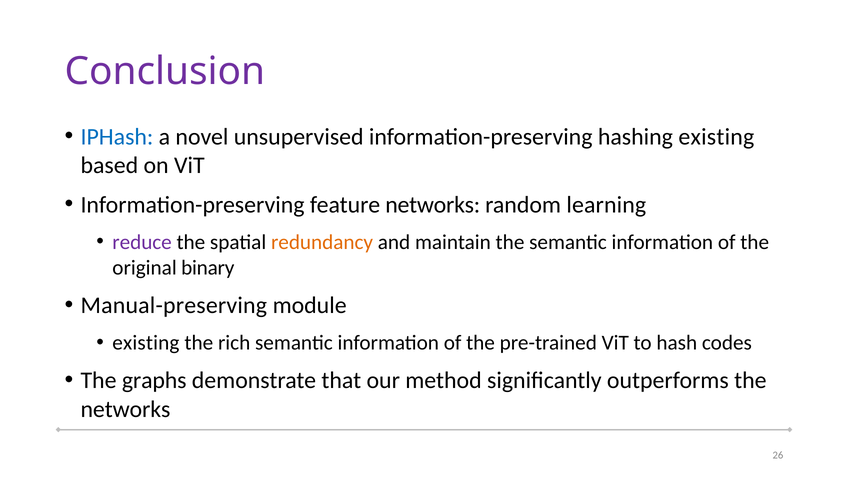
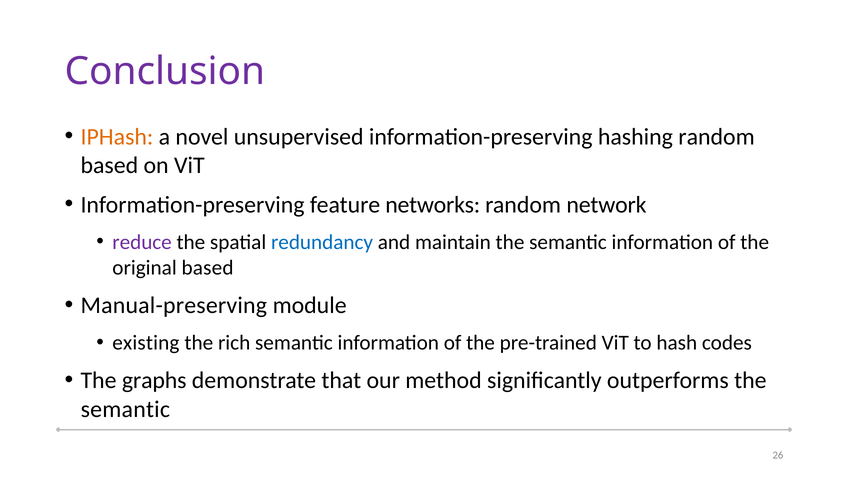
IPHash colour: blue -> orange
hashing existing: existing -> random
learning: learning -> network
redundancy colour: orange -> blue
original binary: binary -> based
networks at (125, 409): networks -> semantic
